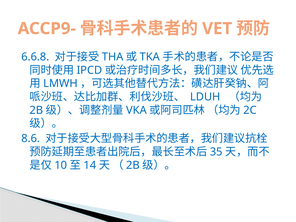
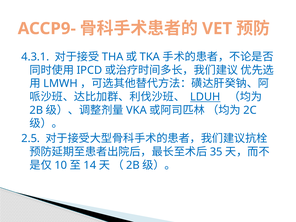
6.6.8: 6.6.8 -> 4.3.1
LDUH underline: none -> present
8.6: 8.6 -> 2.5
